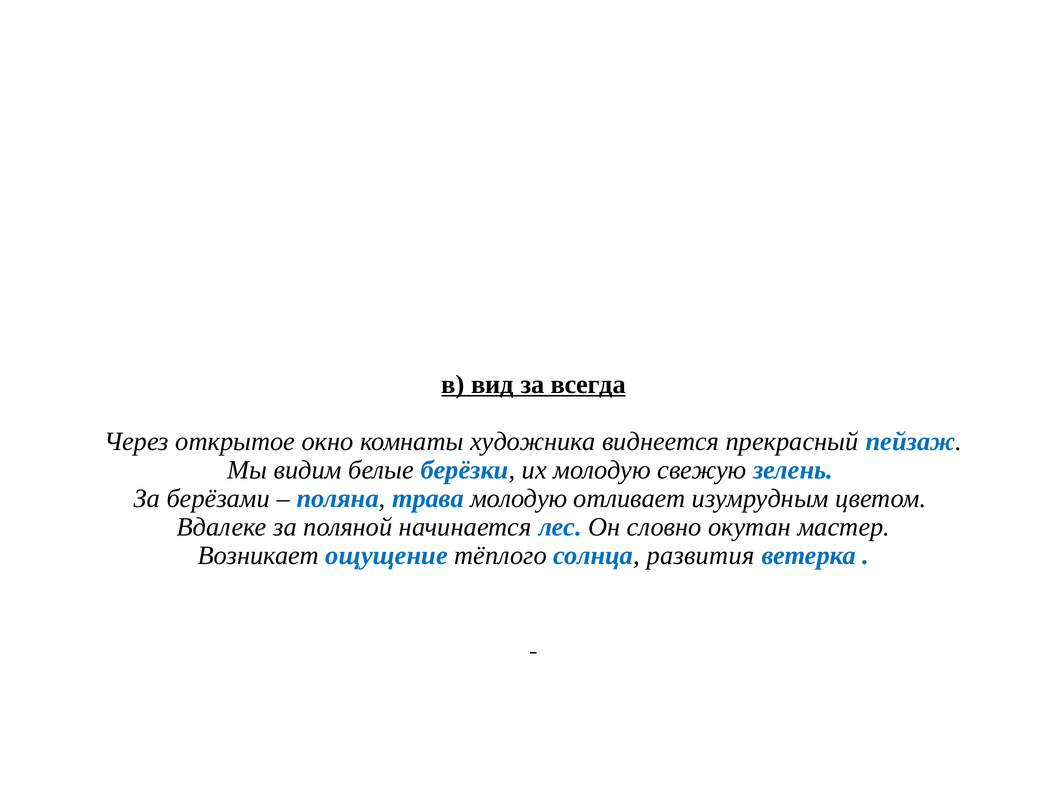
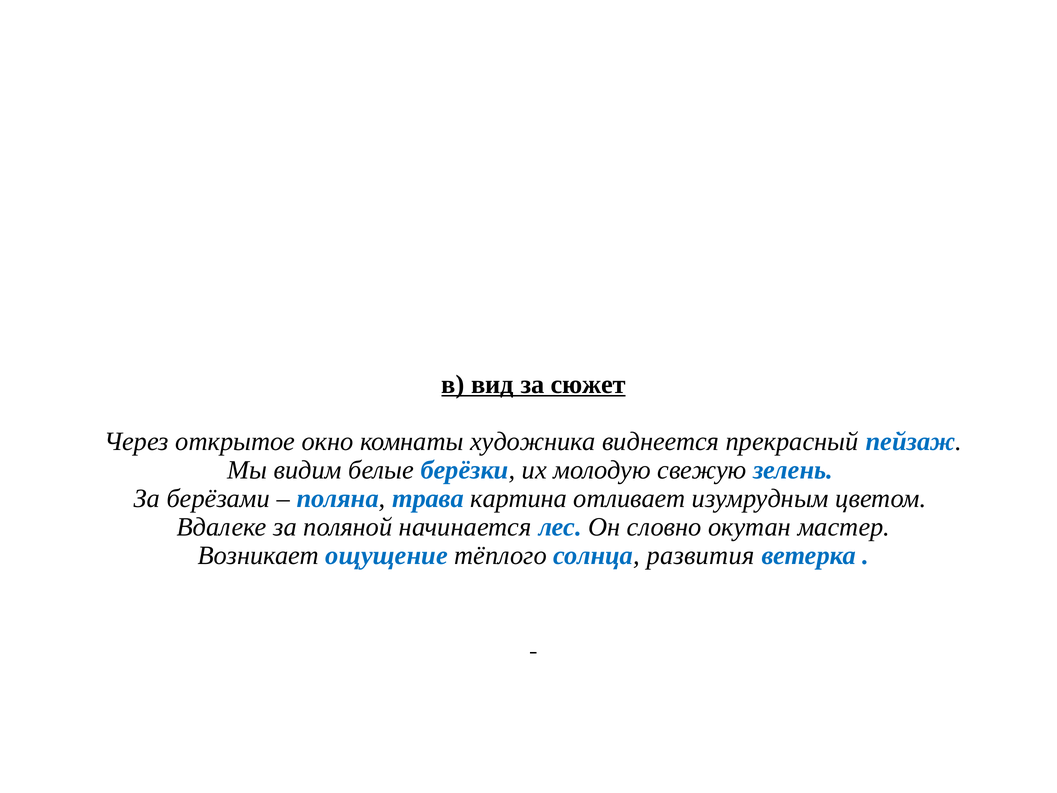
всегда: всегда -> сюжет
трава молодую: молодую -> картина
